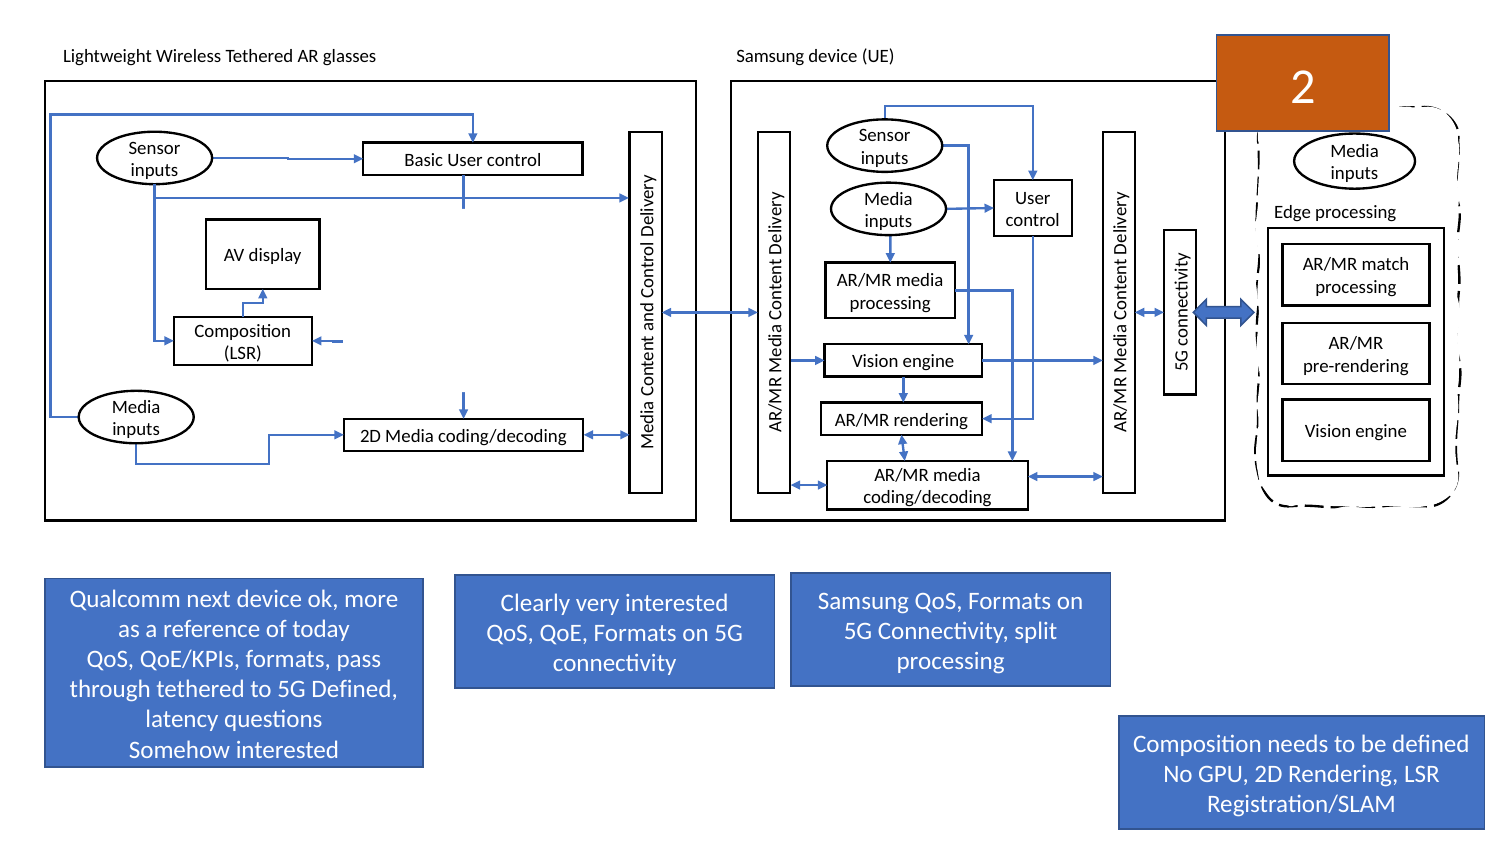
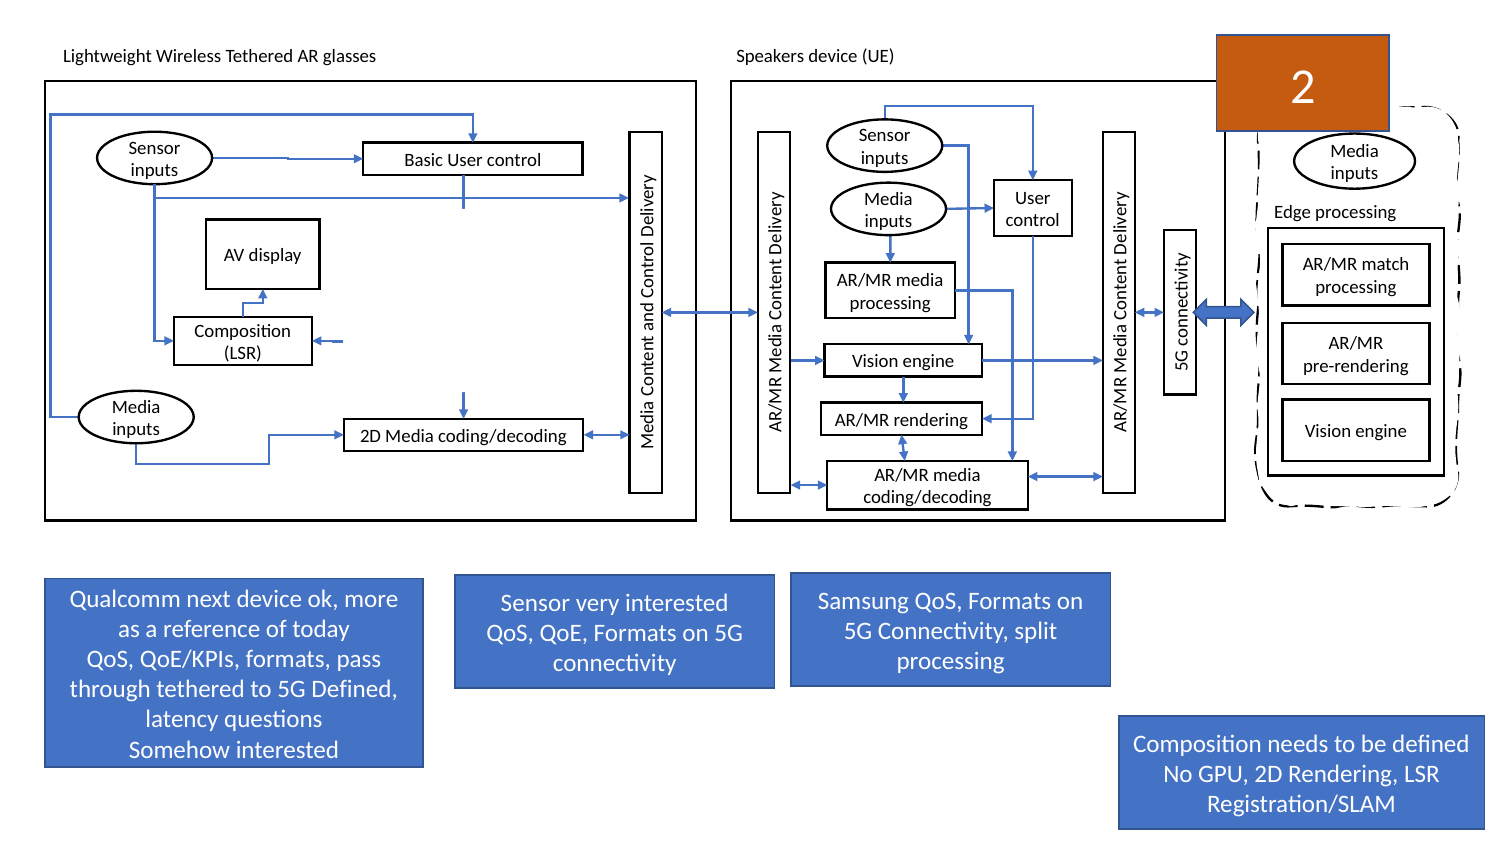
Samsung at (770, 56): Samsung -> Speakers
Clearly at (535, 603): Clearly -> Sensor
